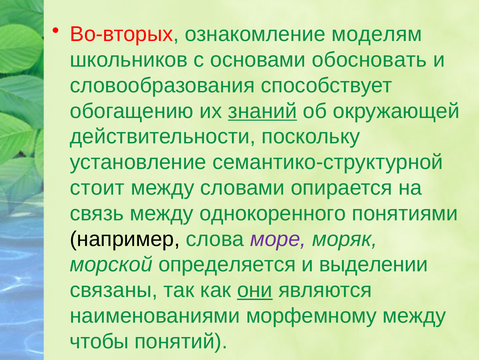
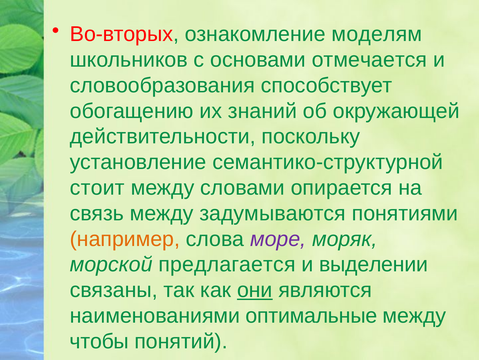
обосновать: обосновать -> отмечается
знаний underline: present -> none
однокоренного: однокоренного -> задумываются
например colour: black -> orange
определяется: определяется -> предлагается
морфемному: морфемному -> оптимальные
